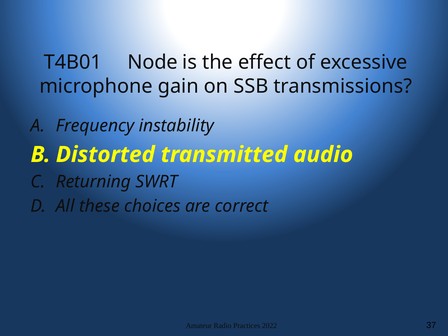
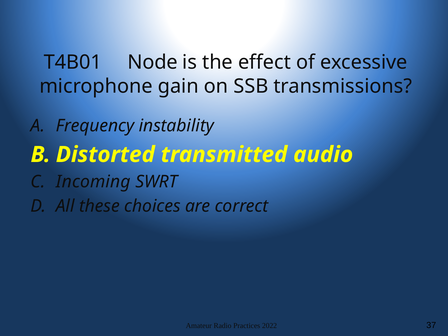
Returning: Returning -> Incoming
